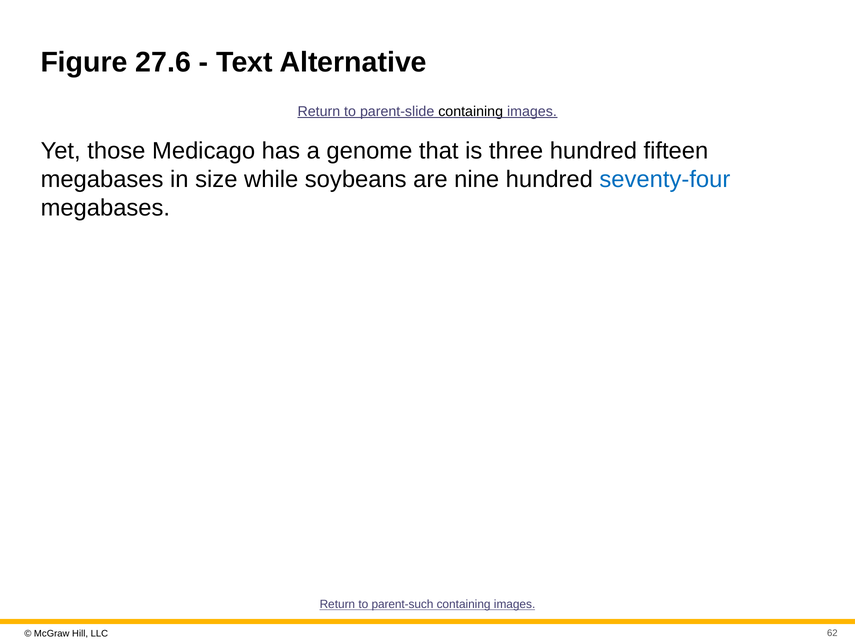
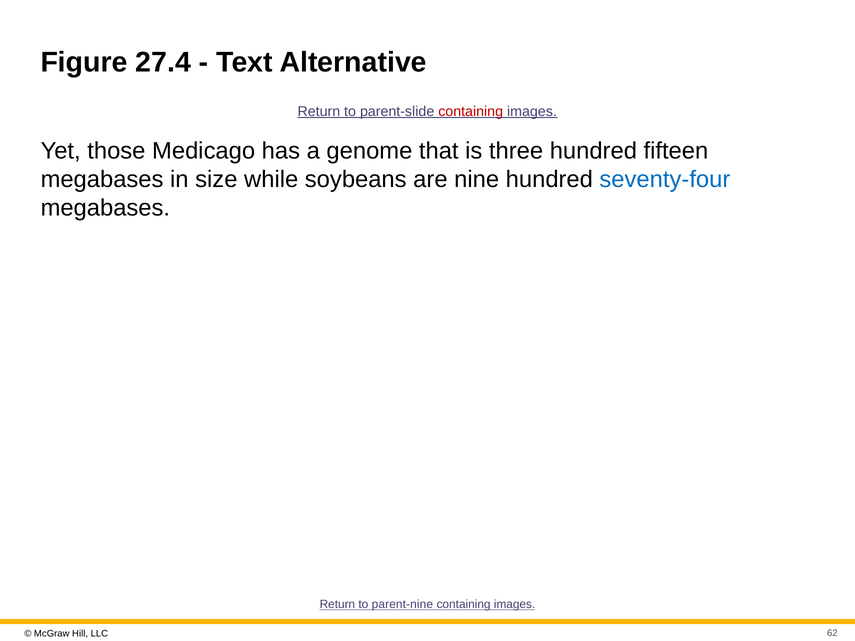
27.6: 27.6 -> 27.4
containing at (471, 111) colour: black -> red
parent-such: parent-such -> parent-nine
